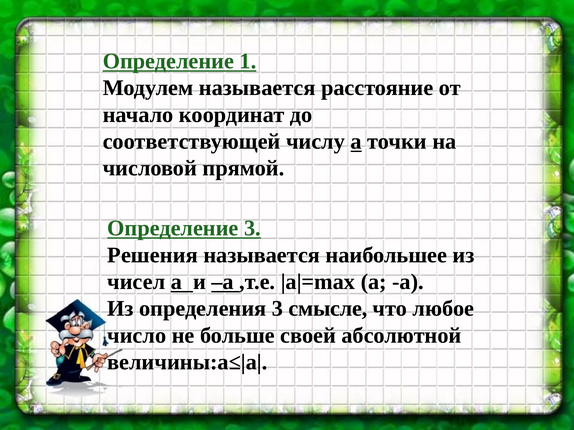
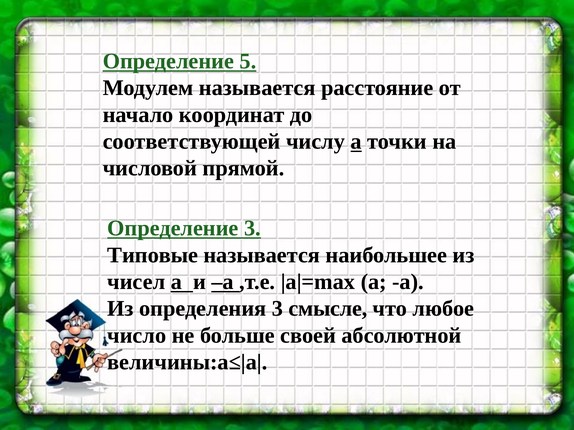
1: 1 -> 5
Решения: Решения -> Типовые
